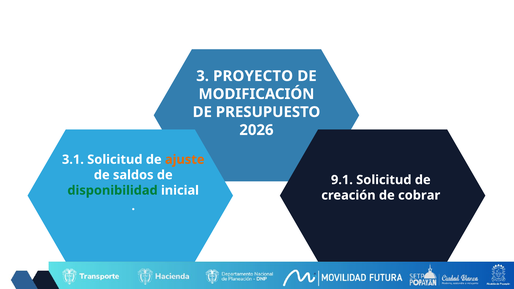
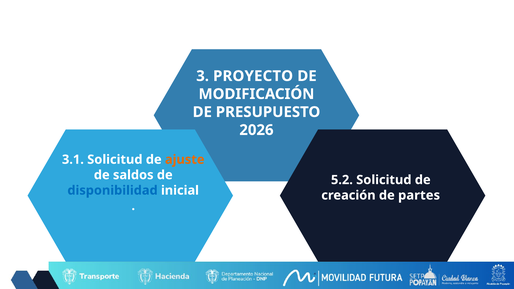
9.1: 9.1 -> 5.2
disponibilidad colour: green -> blue
cobrar: cobrar -> partes
